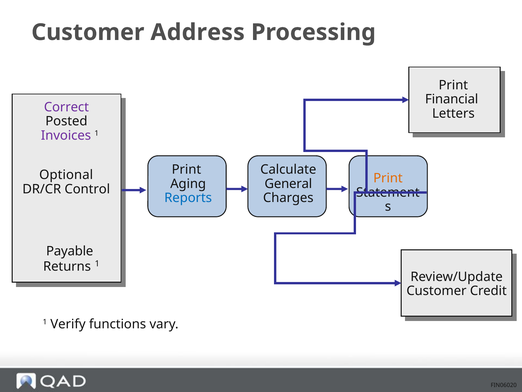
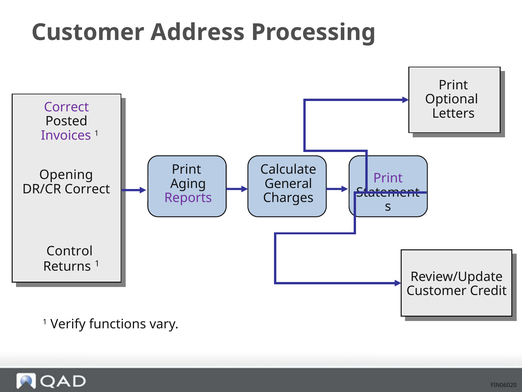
Financial: Financial -> Optional
Optional: Optional -> Opening
Print at (388, 178) colour: orange -> purple
DR/CR Control: Control -> Correct
Reports colour: blue -> purple
Payable: Payable -> Control
